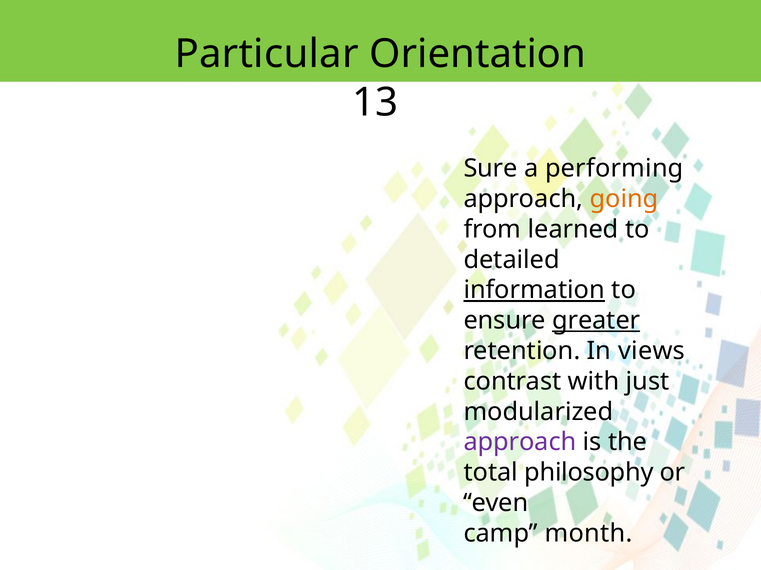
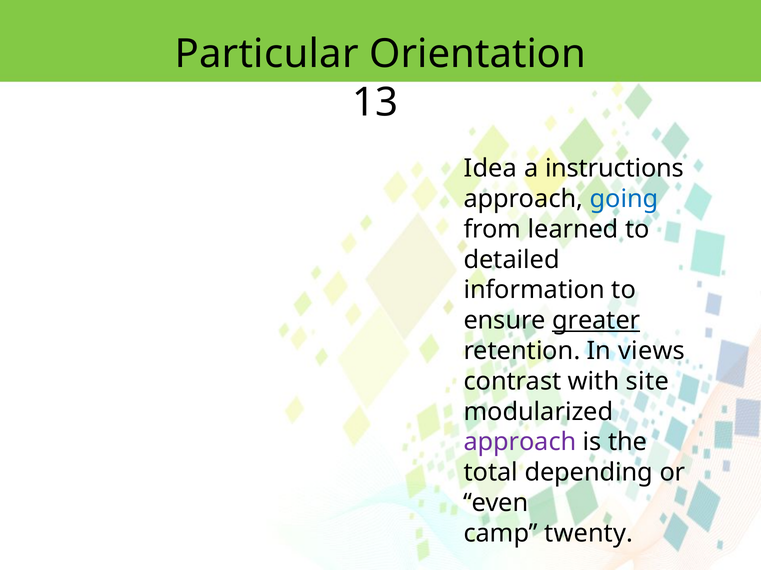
Sure: Sure -> Idea
performing: performing -> instructions
going colour: orange -> blue
information underline: present -> none
just: just -> site
philosophy: philosophy -> depending
month: month -> twenty
